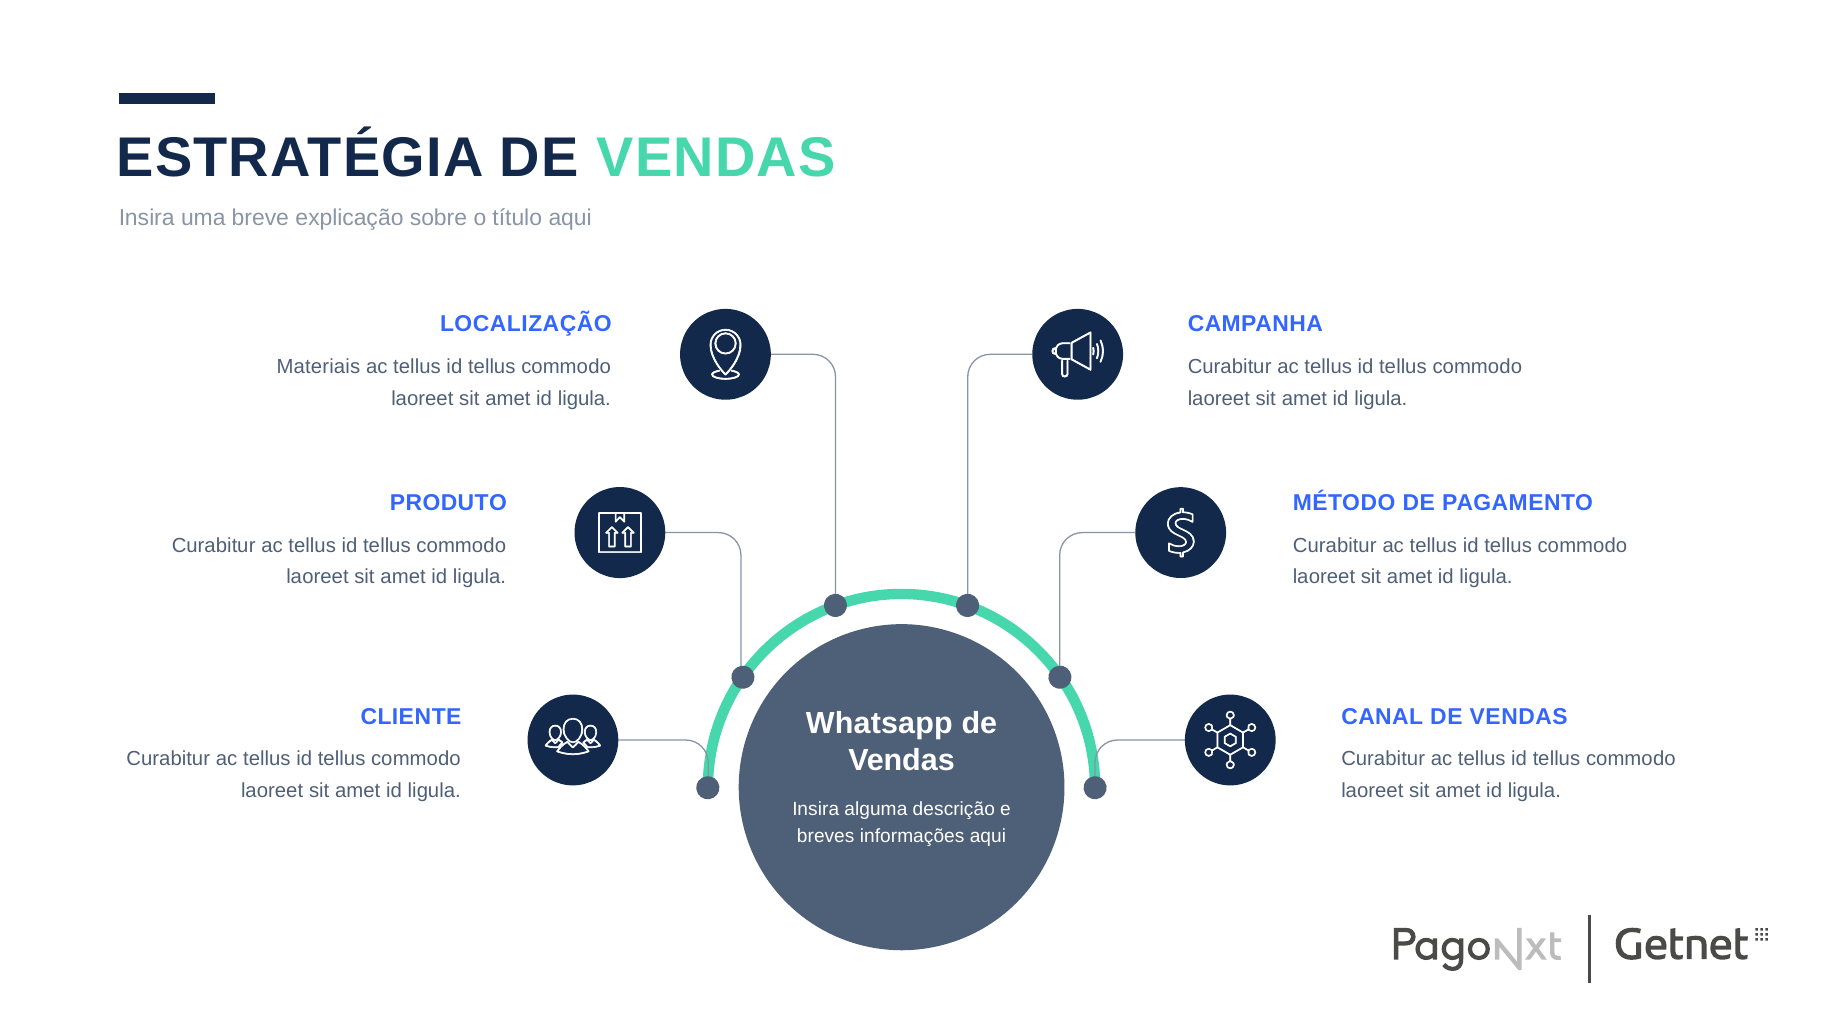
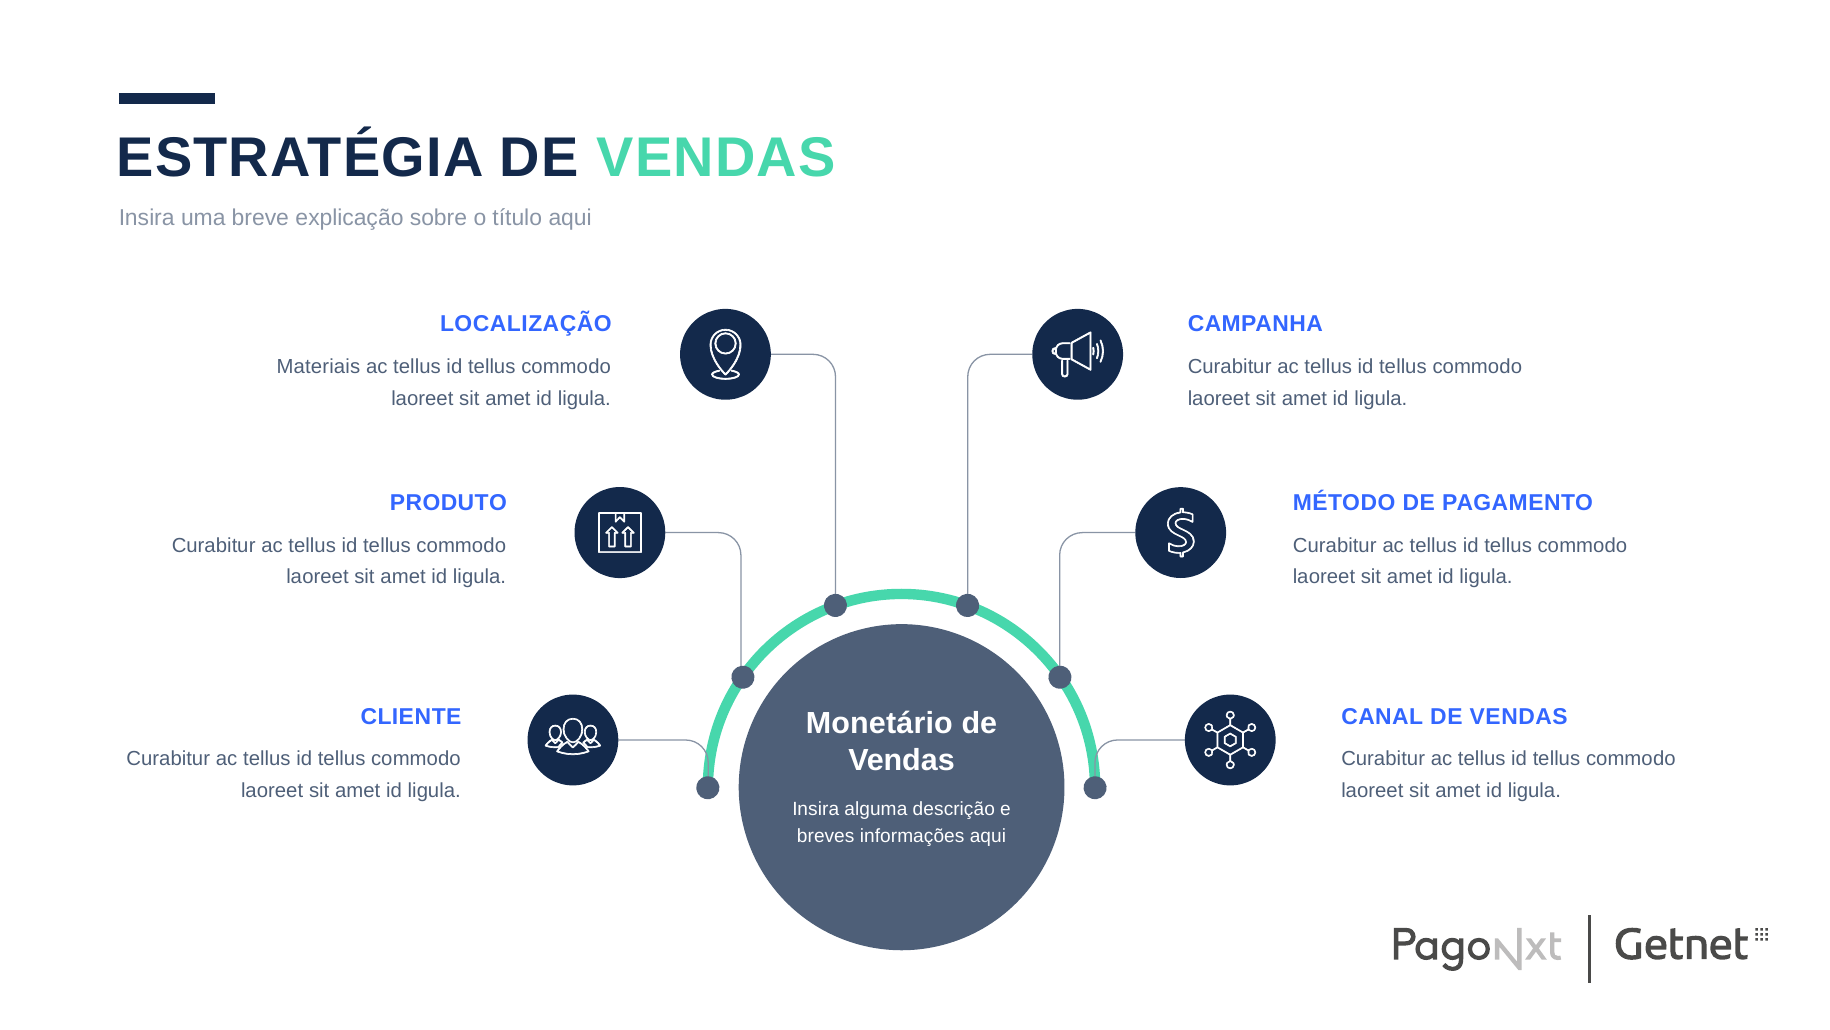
Whatsapp: Whatsapp -> Monetário
